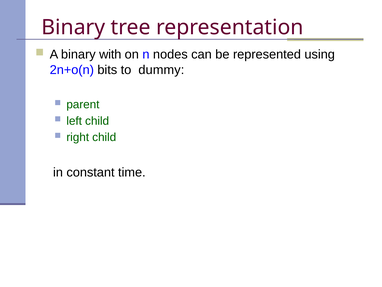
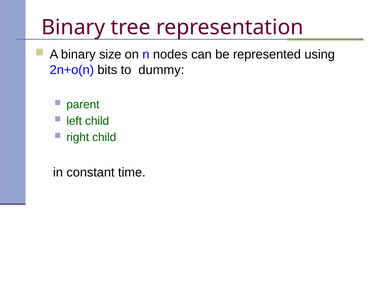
with: with -> size
